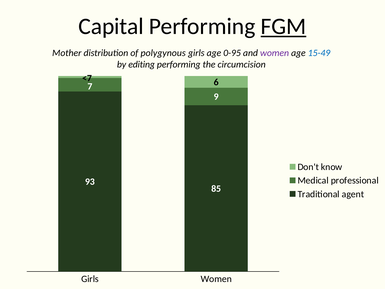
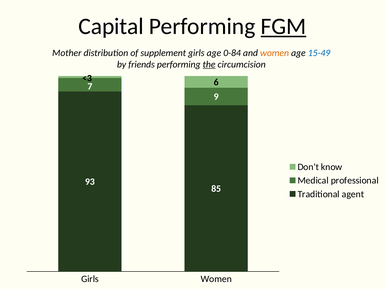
polygynous: polygynous -> supplement
0-95: 0-95 -> 0-84
women at (275, 53) colour: purple -> orange
editing: editing -> friends
the underline: none -> present
<7: <7 -> <3
